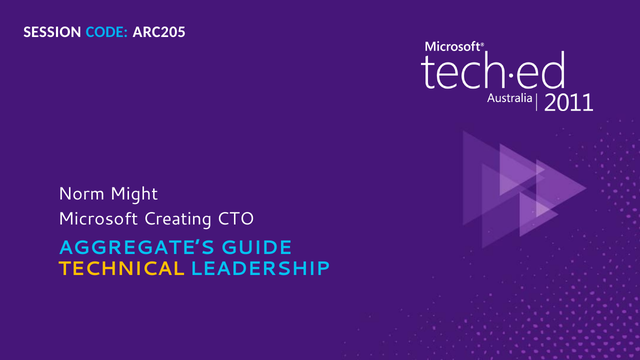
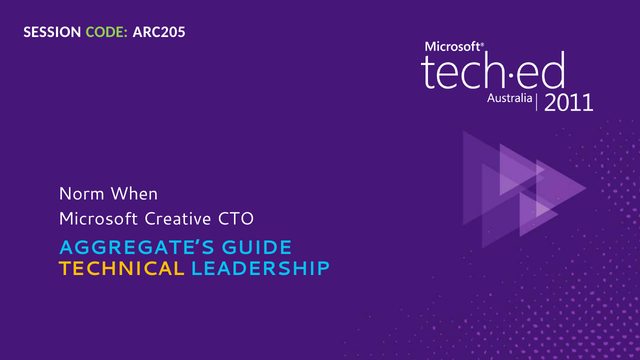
CODE colour: light blue -> light green
Might: Might -> When
Creating: Creating -> Creative
